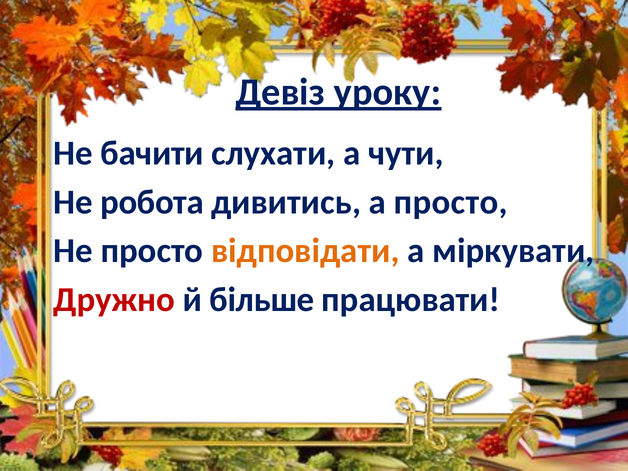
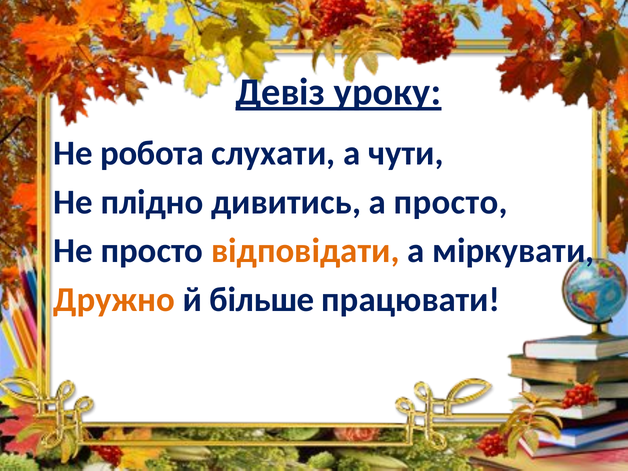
бачити: бачити -> робота
робота: робота -> плідно
Дружно colour: red -> orange
